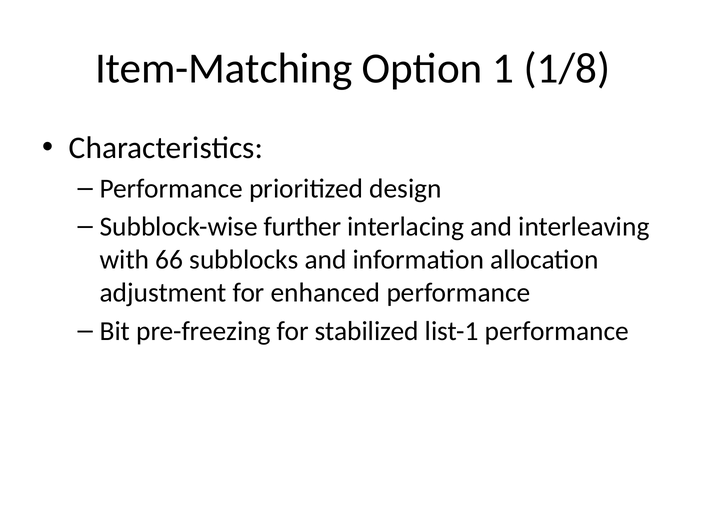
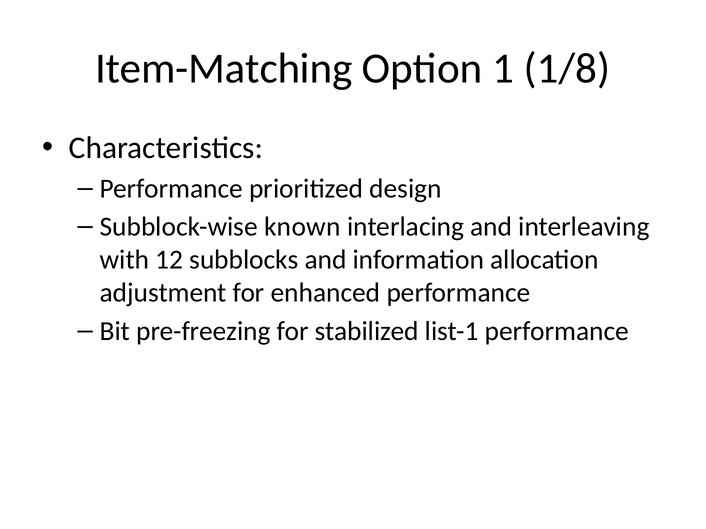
further: further -> known
66: 66 -> 12
